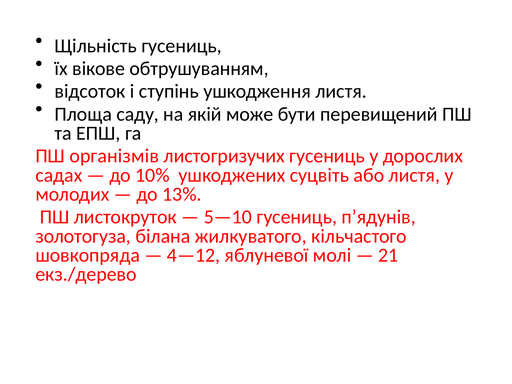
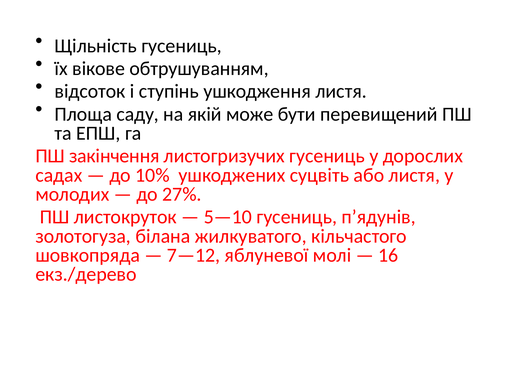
організмів: організмів -> закінчення
13%: 13% -> 27%
4—12: 4—12 -> 7—12
21: 21 -> 16
